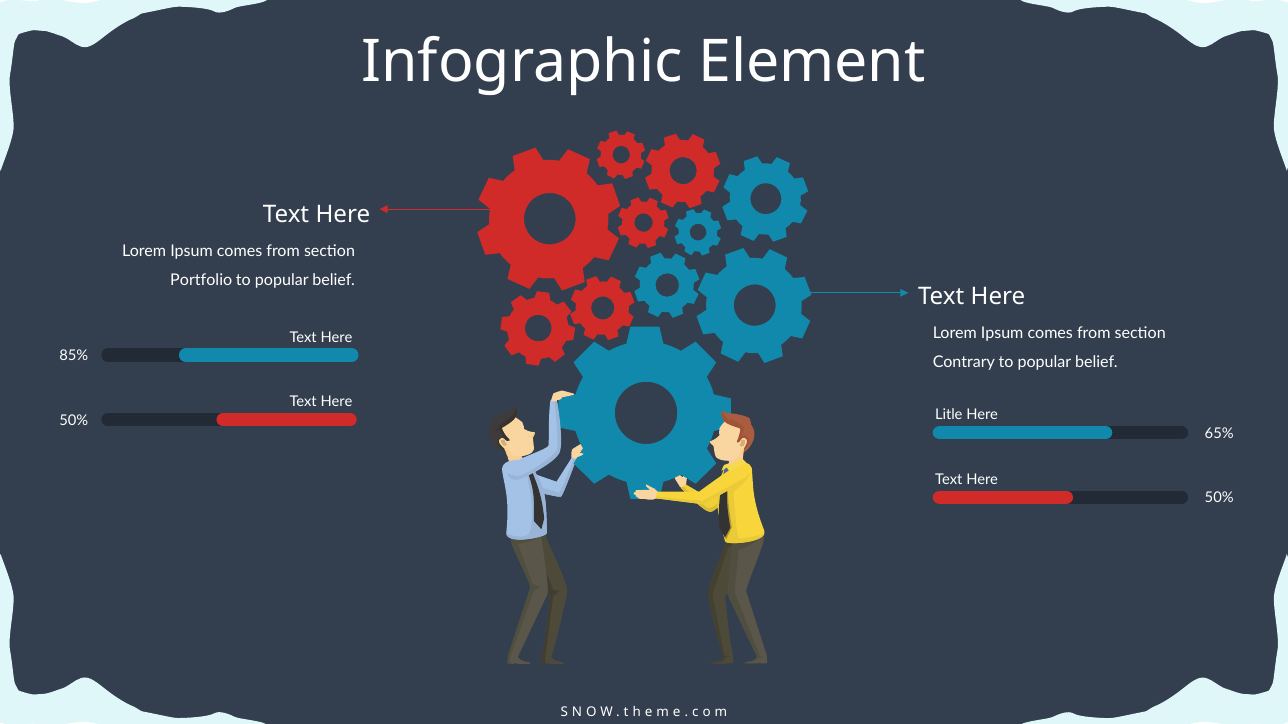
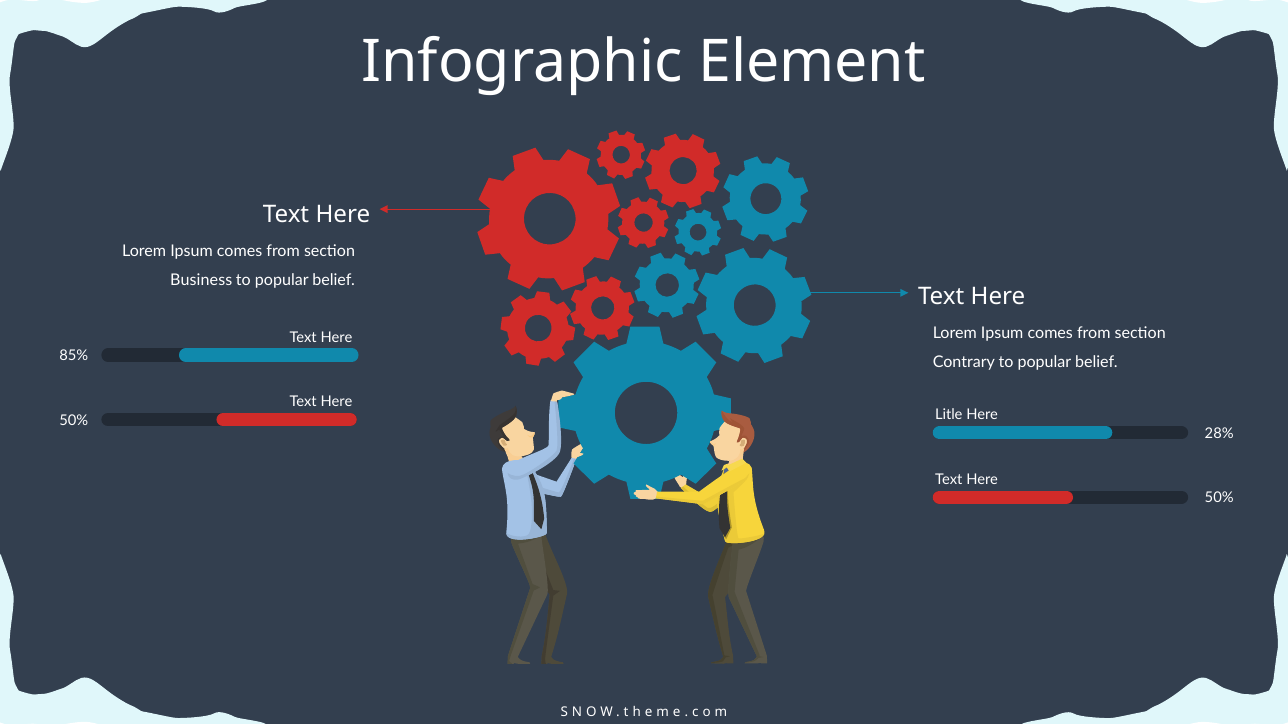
Portfolio: Portfolio -> Business
65%: 65% -> 28%
